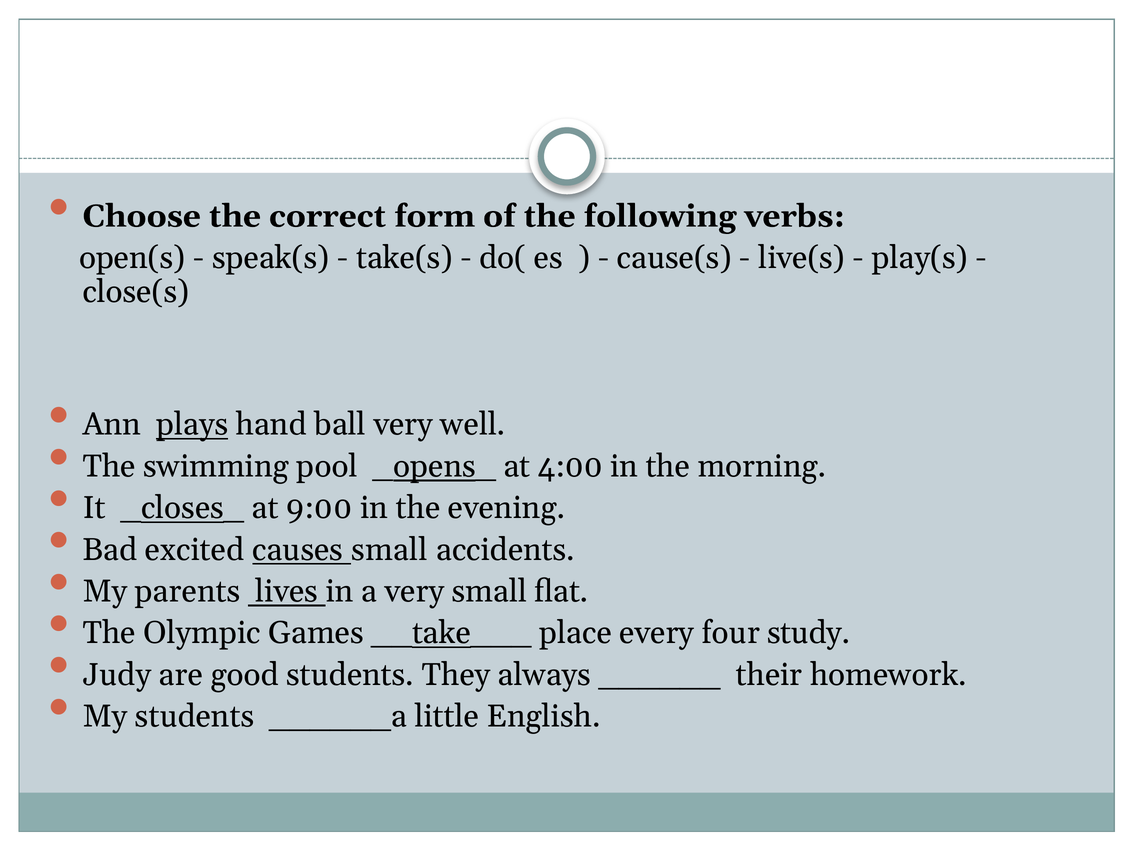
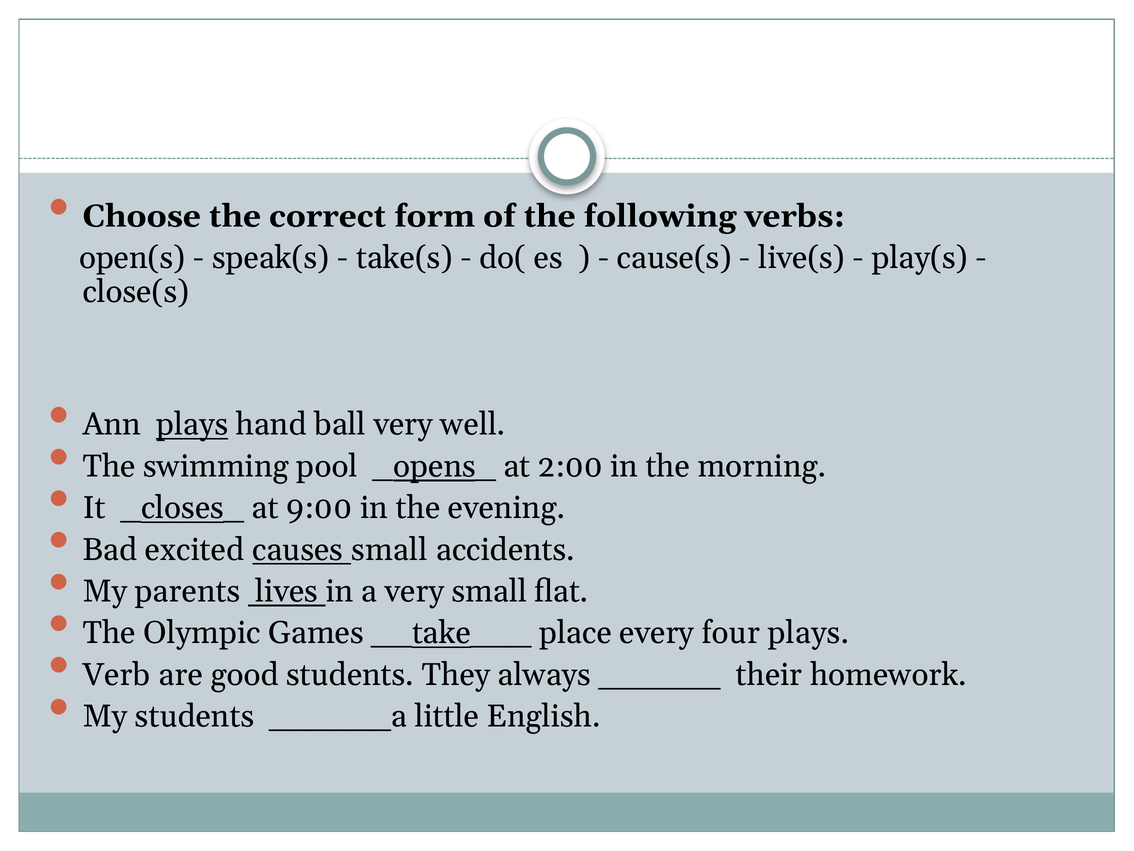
4:00: 4:00 -> 2:00
four study: study -> plays
Judy: Judy -> Verb
